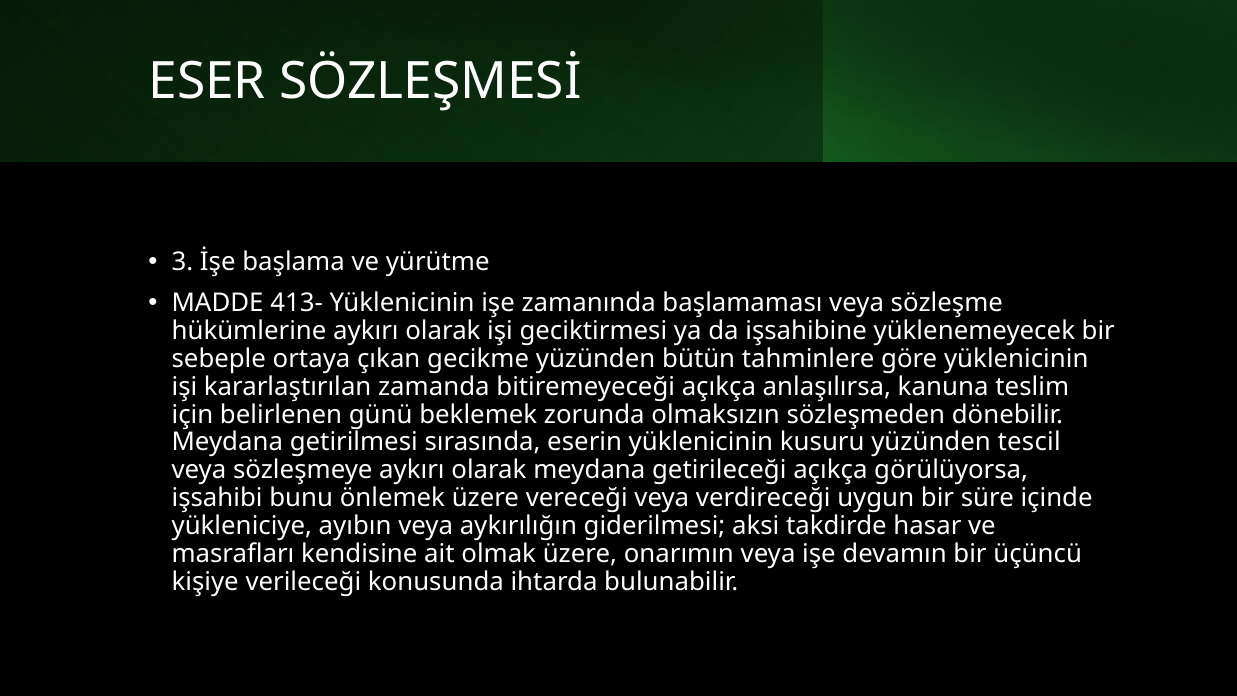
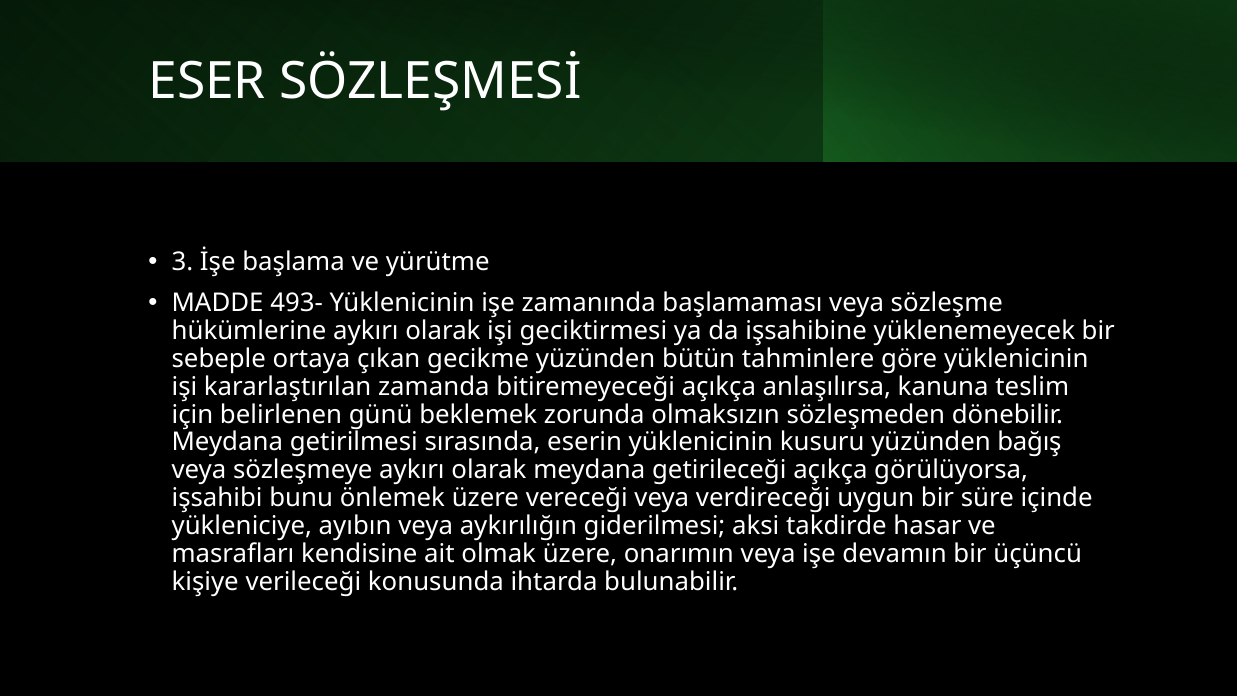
413-: 413- -> 493-
tescil: tescil -> bağış
